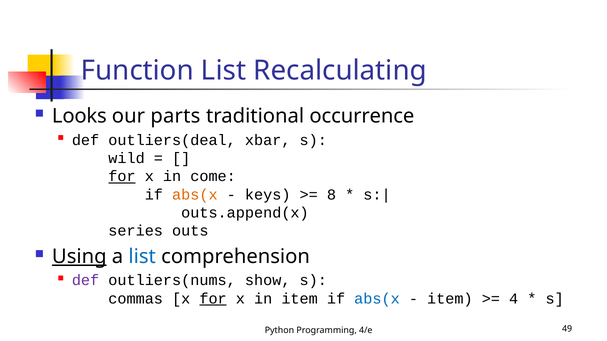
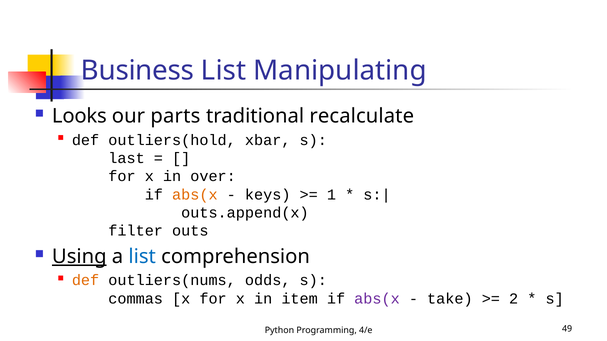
Function: Function -> Business
Recalculating: Recalculating -> Manipulating
occurrence: occurrence -> recalculate
outliers(deal: outliers(deal -> outliers(hold
wild: wild -> last
for at (122, 177) underline: present -> none
come: come -> over
8: 8 -> 1
series: series -> filter
def at (86, 281) colour: purple -> orange
show: show -> odds
for at (213, 299) underline: present -> none
abs(x at (377, 299) colour: blue -> purple
item at (450, 299): item -> take
4: 4 -> 2
